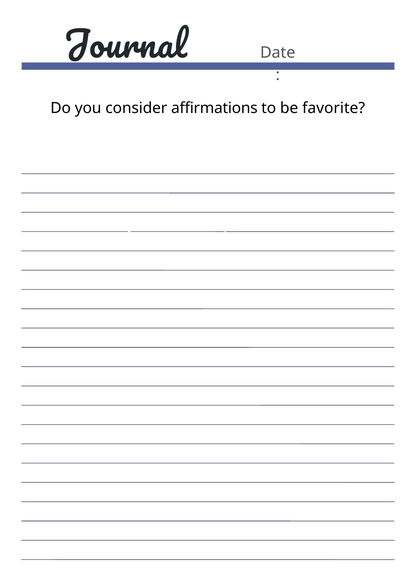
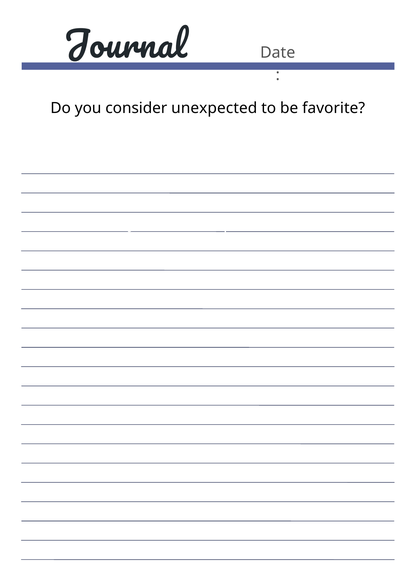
affirmations: affirmations -> unexpected
